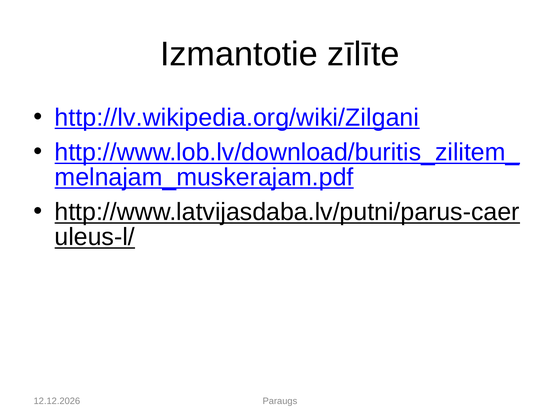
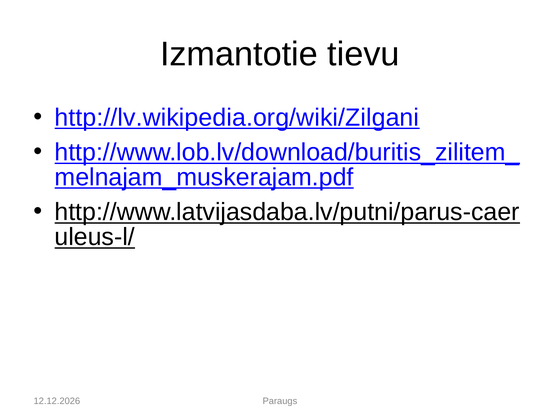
zīlīte: zīlīte -> tievu
